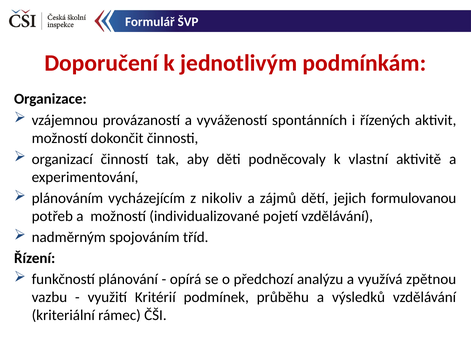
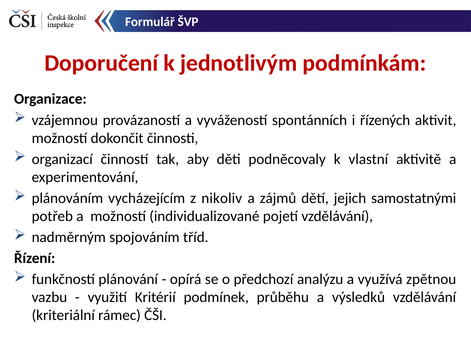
formulovanou: formulovanou -> samostatnými
